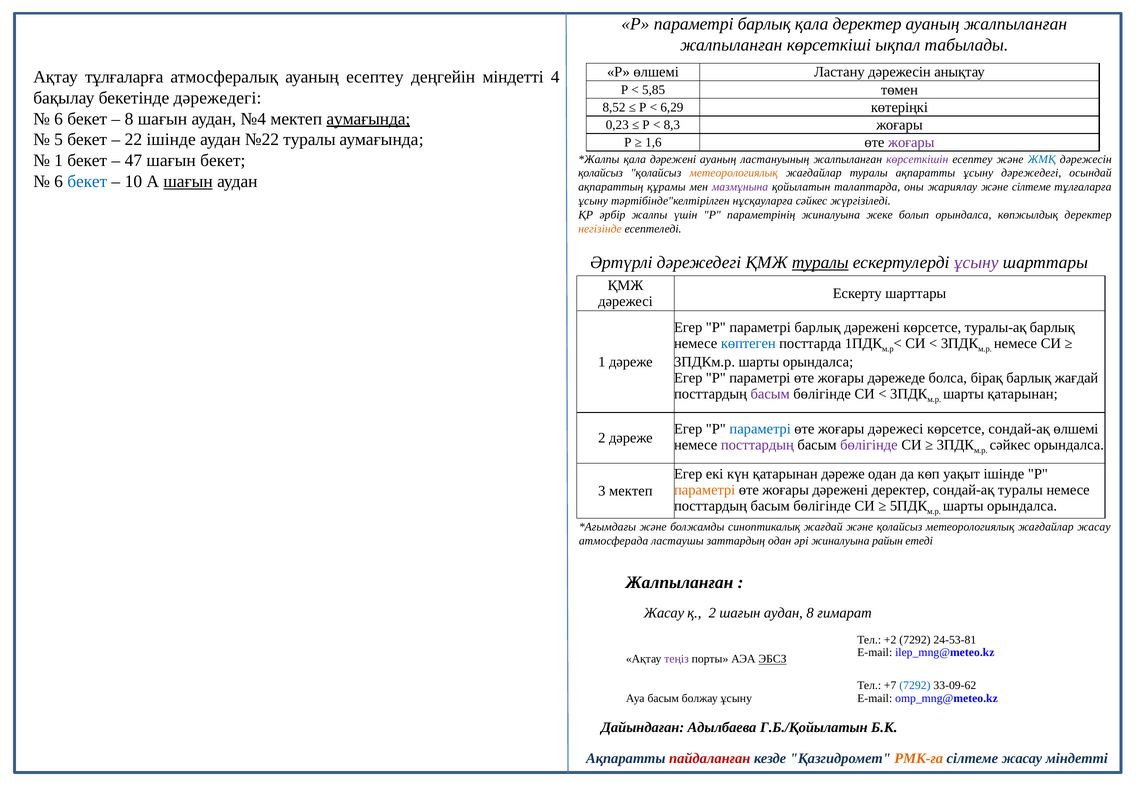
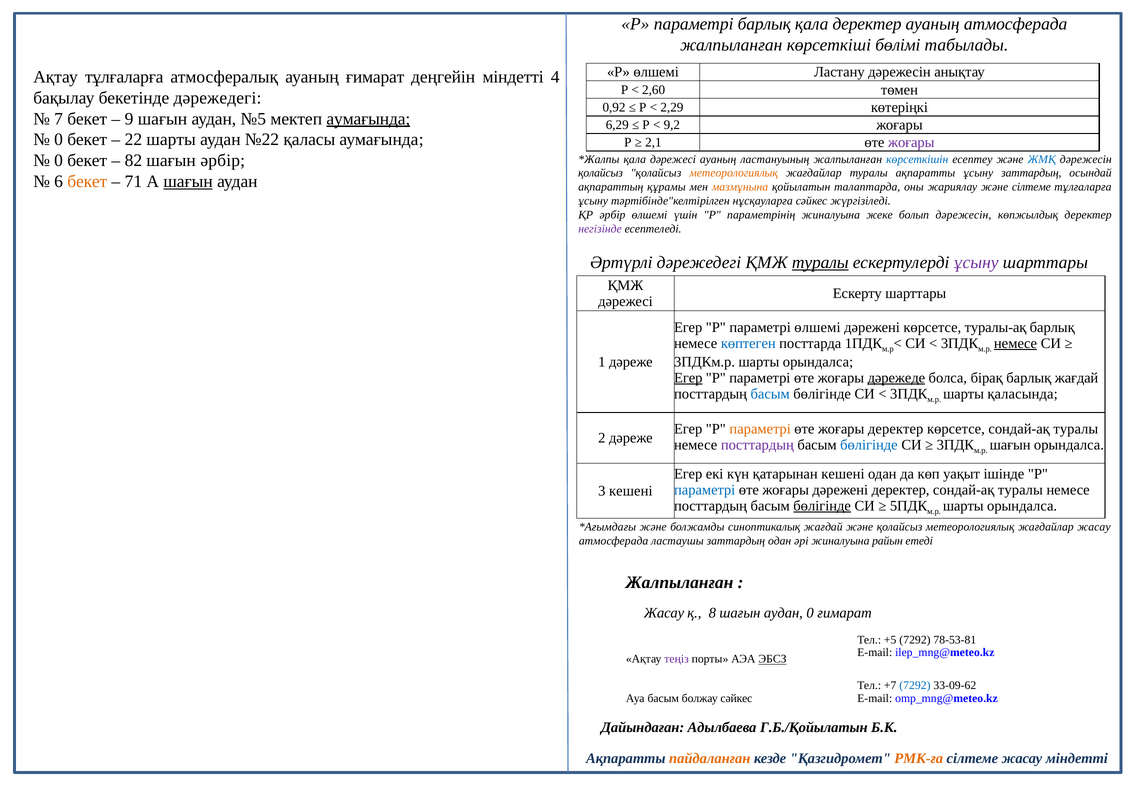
ауаның жалпыланған: жалпыланған -> атмосферада
ықпал: ықпал -> бөлімі
ауаның есептеу: есептеу -> ғимарат
5,85: 5,85 -> 2,60
8,52: 8,52 -> 0,92
6,29: 6,29 -> 2,29
6 at (59, 119): 6 -> 7
8 at (129, 119): 8 -> 9
№4: №4 -> №5
0,23: 0,23 -> 6,29
8,3: 8,3 -> 9,2
5 at (59, 140): 5 -> 0
22 ішінде: ішінде -> шарты
№22 туралы: туралы -> қаласы
1,6: 1,6 -> 2,1
1 at (59, 161): 1 -> 0
47: 47 -> 82
шағын бекет: бекет -> әрбір
қала дәрежені: дәрежені -> дәрежесі
көрсеткішін colour: purple -> blue
ұсыну дәрежедегі: дәрежедегі -> заттардың
бекет at (87, 182) colour: blue -> orange
10: 10 -> 71
мазмұнына colour: purple -> orange
әрбір жалпы: жалпы -> өлшемі
болып орындалса: орындалса -> дәрежесін
негізінде colour: orange -> purple
Егер Р параметрі барлық: барлық -> өлшемі
немесе at (1015, 344) underline: none -> present
Егер at (688, 378) underline: none -> present
дәрежеде underline: none -> present
басым at (770, 394) colour: purple -> blue
шарты қатарынан: қатарынан -> қаласында
параметрі at (760, 429) colour: blue -> orange
жоғары дәрежесі: дәрежесі -> деректер
көрсетсе сондай-ақ өлшемі: өлшемі -> туралы
бөлігінде at (869, 445) colour: purple -> blue
сәйкес at (1010, 445): сәйкес -> шағын
қатарынан дәреже: дәреже -> кешені
параметрі at (705, 490) colour: orange -> blue
3 мектеп: мектеп -> кешені
бөлігінде at (822, 506) underline: none -> present
қ 2: 2 -> 8
аудан 8: 8 -> 0
+2: +2 -> +5
24-53-81: 24-53-81 -> 78-53-81
болжау ұсыну: ұсыну -> сәйкес
пайдаланған colour: red -> orange
